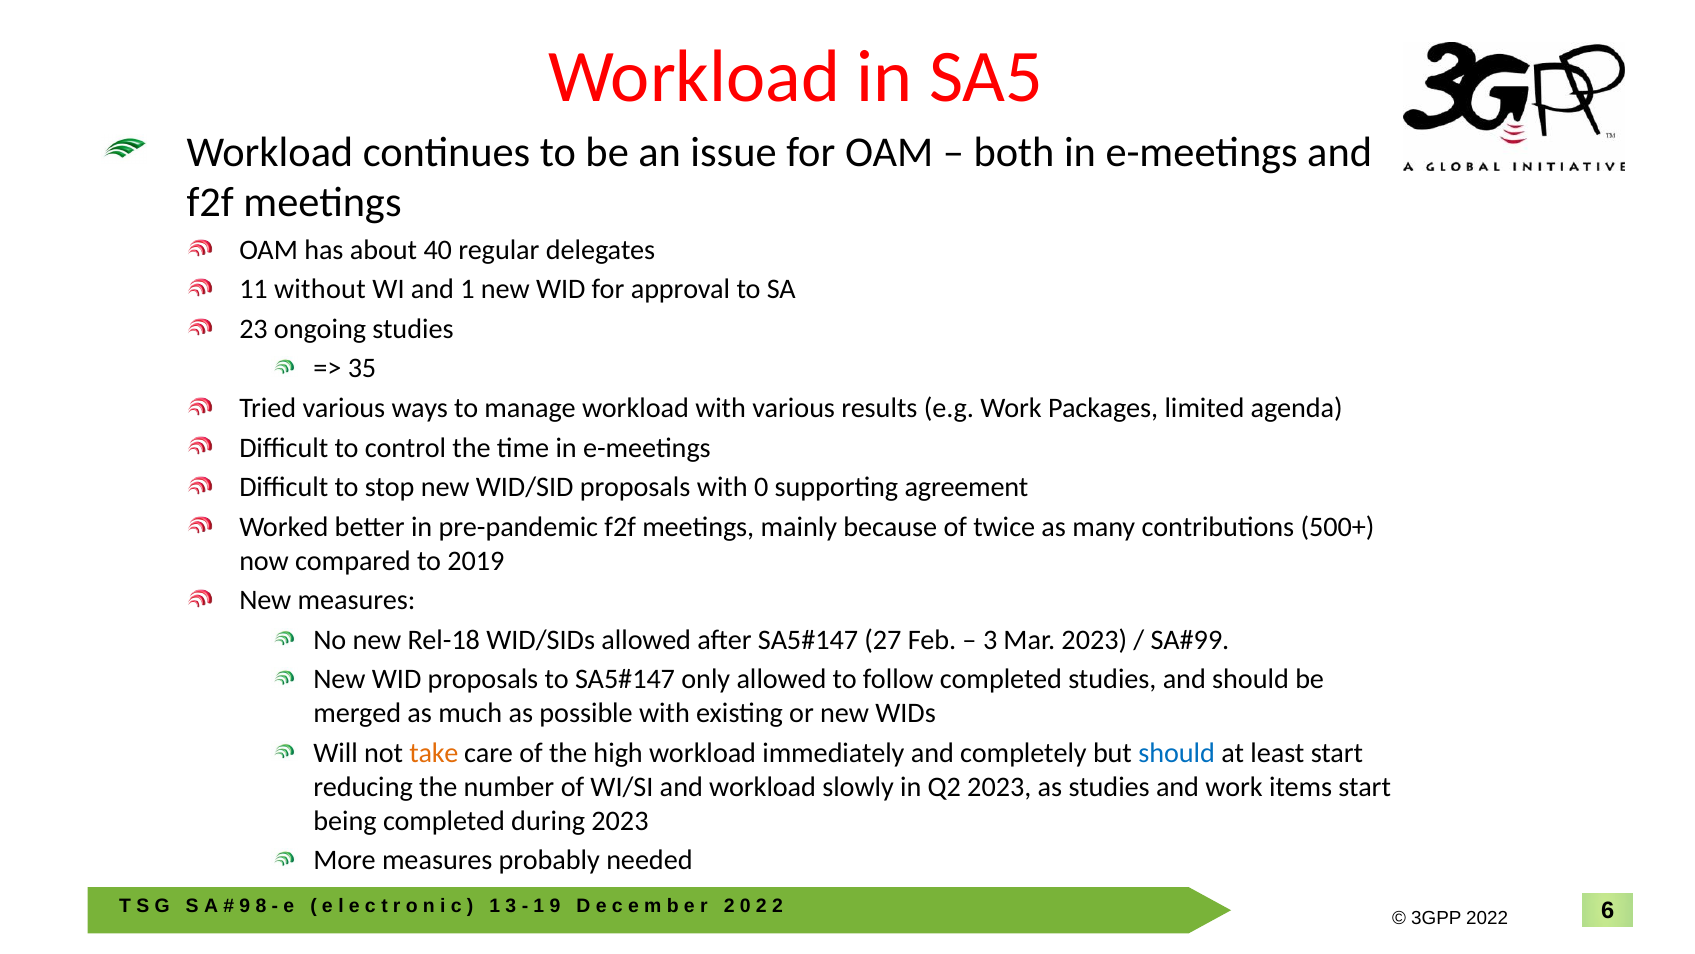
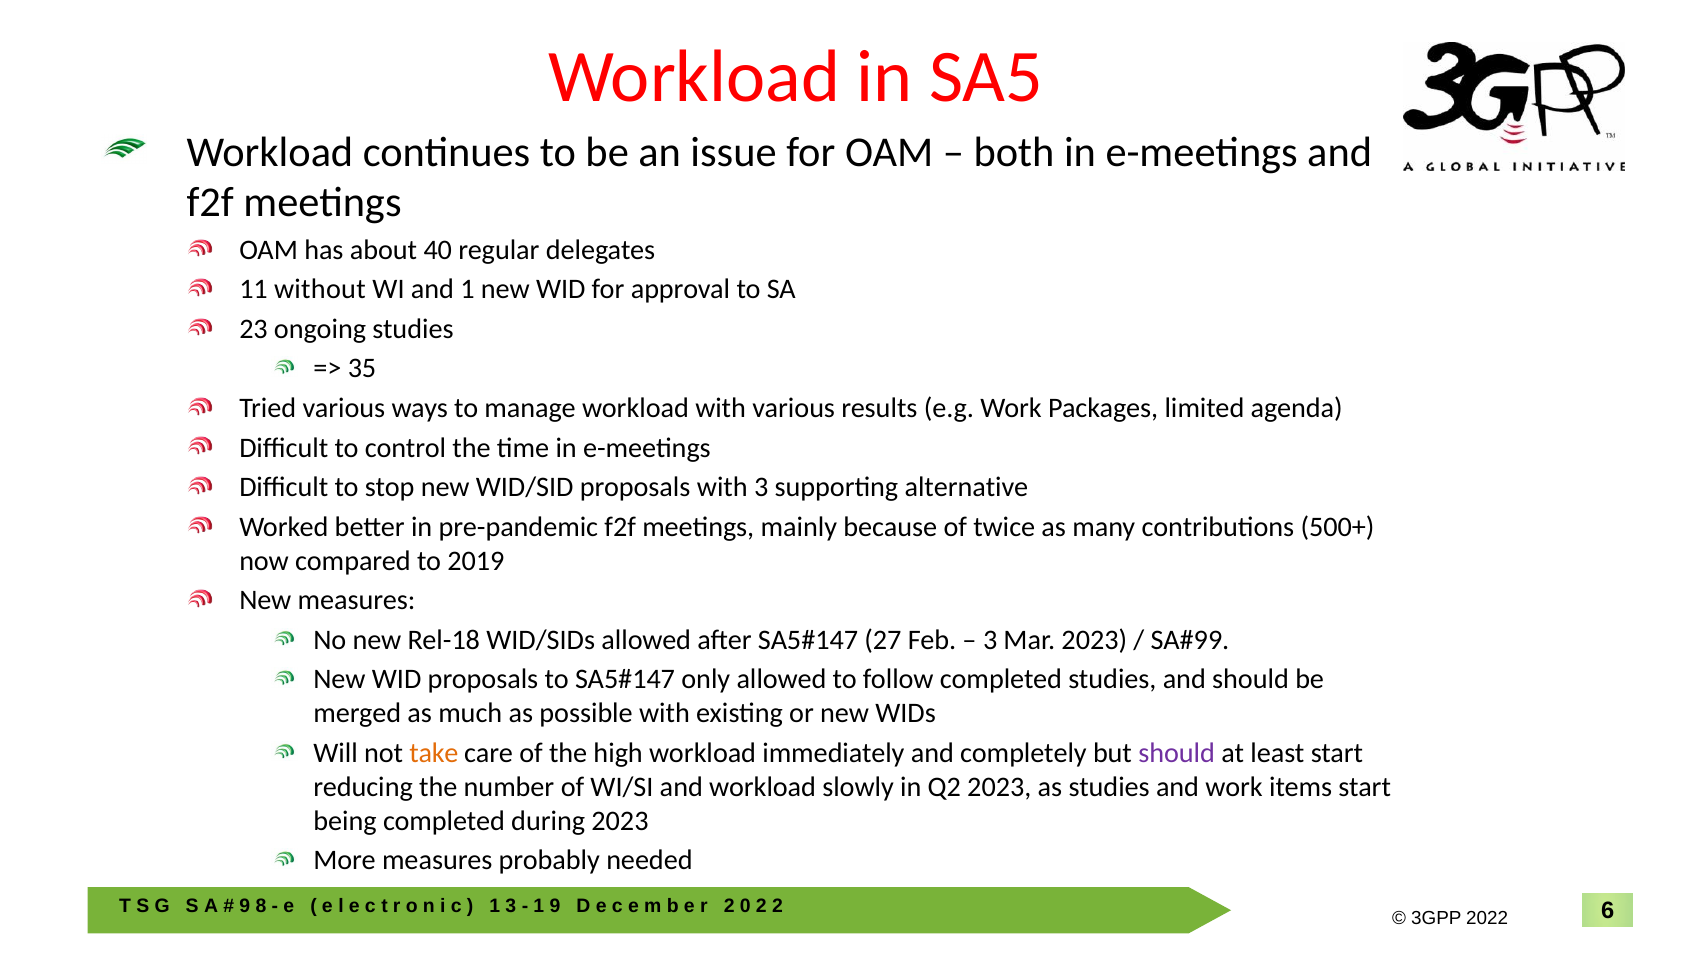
with 0: 0 -> 3
agreement: agreement -> alternative
should at (1177, 753) colour: blue -> purple
